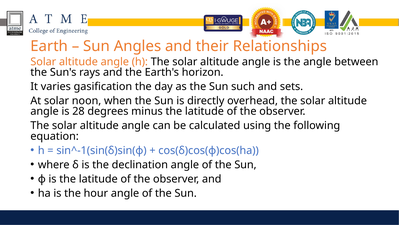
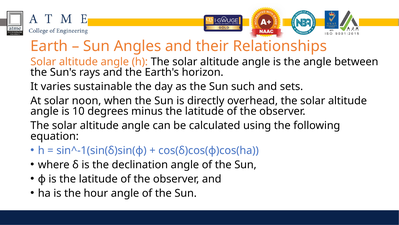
gasification: gasification -> sustainable
28: 28 -> 10
